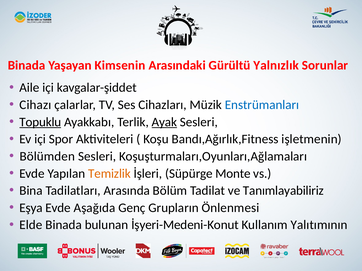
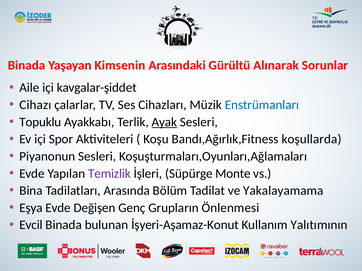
Yalnızlık: Yalnızlık -> Alınarak
Topuklu underline: present -> none
işletmenin: işletmenin -> koşullarda
Bölümden: Bölümden -> Piyanonun
Temizlik colour: orange -> purple
Tanımlayabiliriz: Tanımlayabiliriz -> Yakalayamama
Aşağıda: Aşağıda -> Değişen
Elde: Elde -> Evcil
İşyeri-Medeni-Konut: İşyeri-Medeni-Konut -> İşyeri-Aşamaz-Konut
